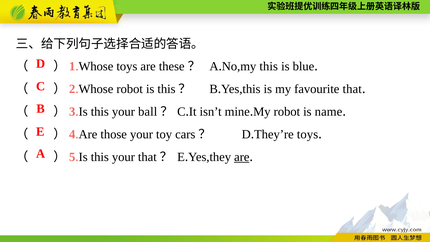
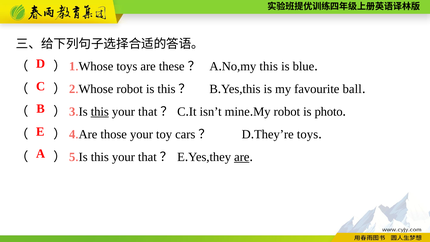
favourite that: that -> ball
this at (100, 112) underline: none -> present
ball at (148, 112): ball -> that
name: name -> photo
